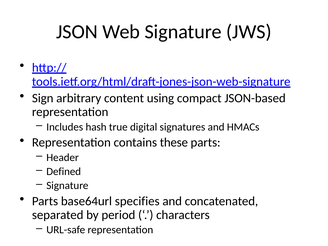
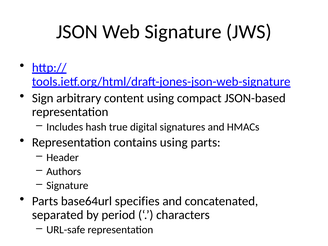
contains these: these -> using
Defined: Defined -> Authors
